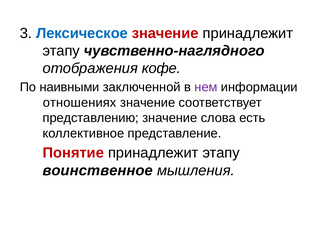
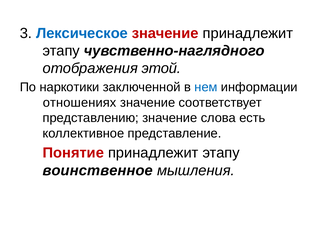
кофе: кофе -> этой
наивными: наивными -> наркотики
нем colour: purple -> blue
